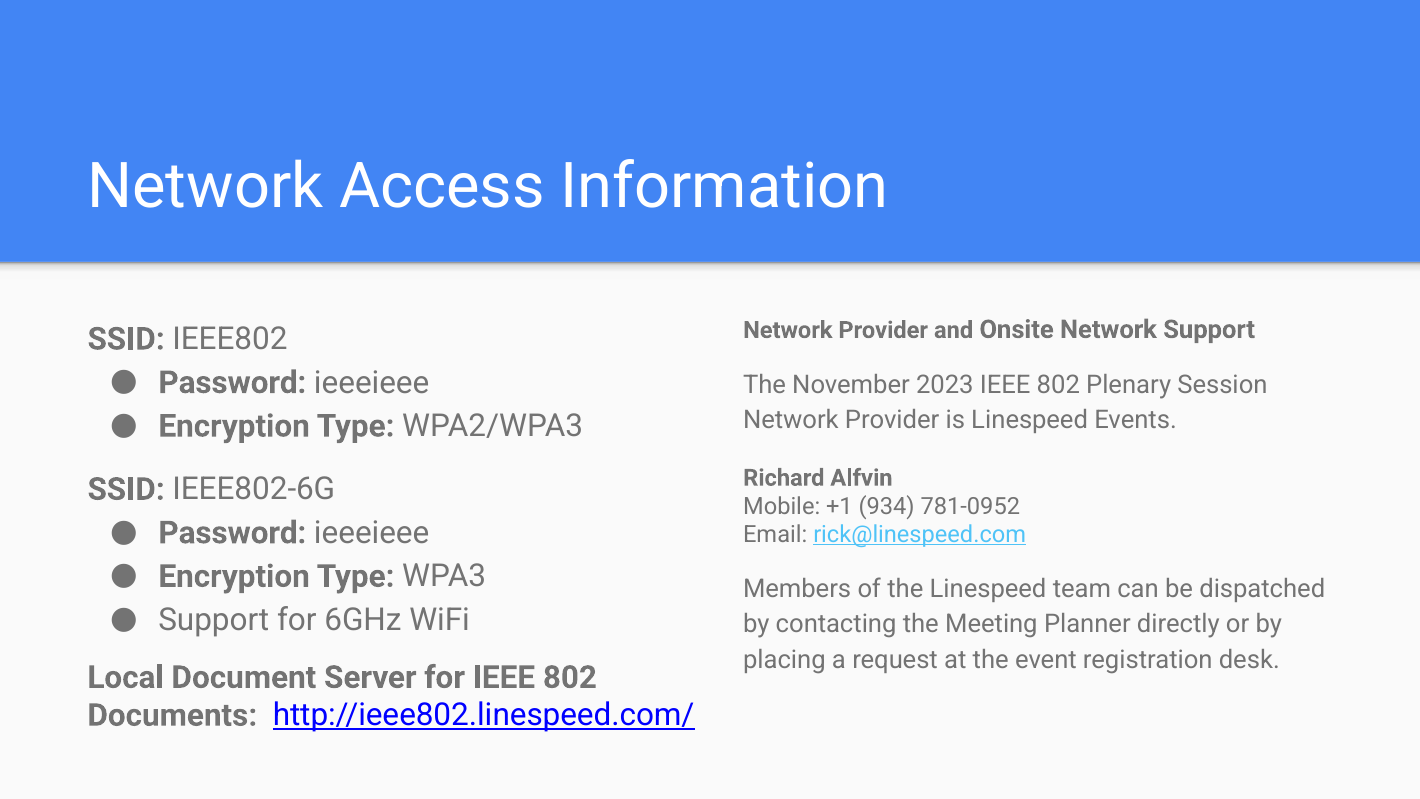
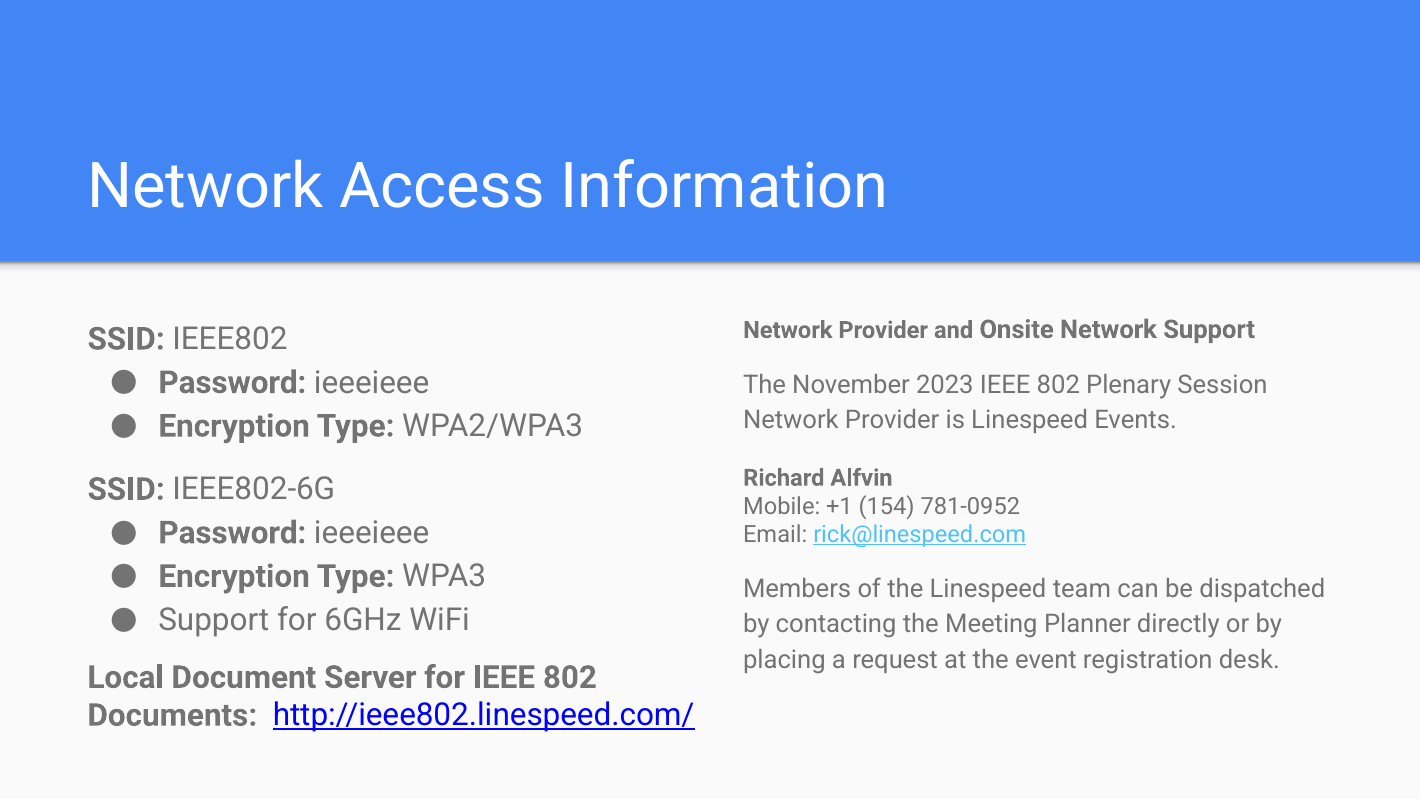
934: 934 -> 154
